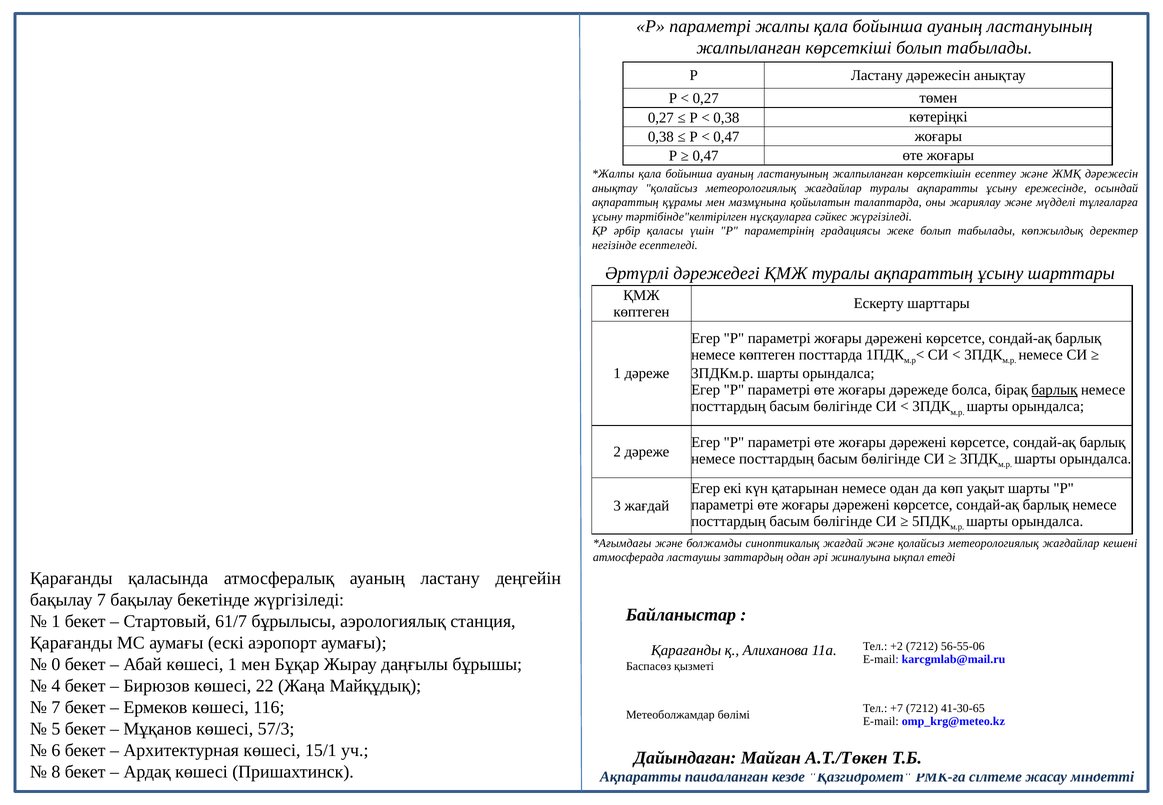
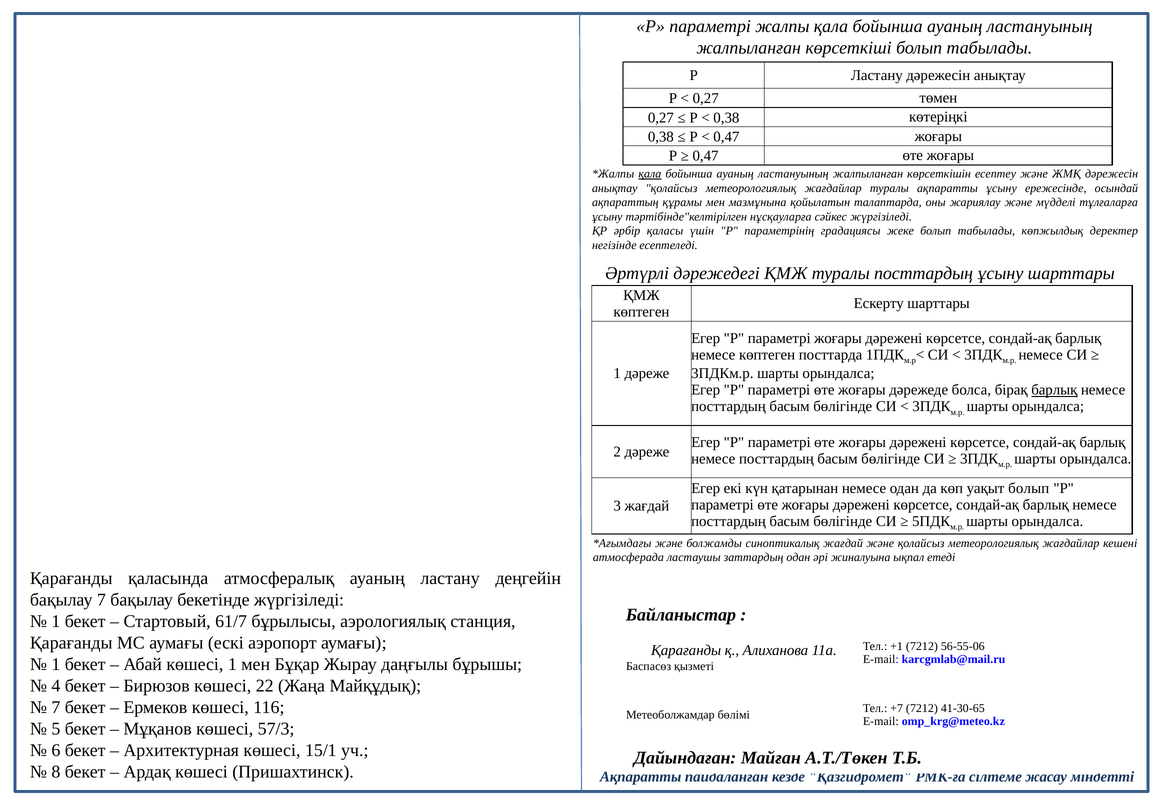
қала at (650, 174) underline: none -> present
туралы ақпараттың: ақпараттың -> посттардың
уақыт шарты: шарты -> болып
+2: +2 -> +1
0 at (56, 664): 0 -> 1
